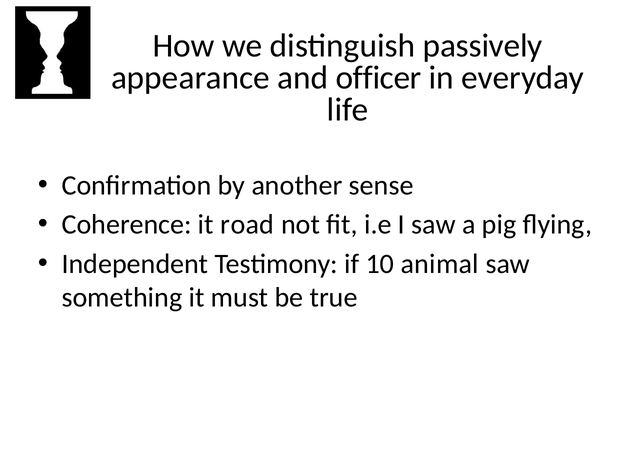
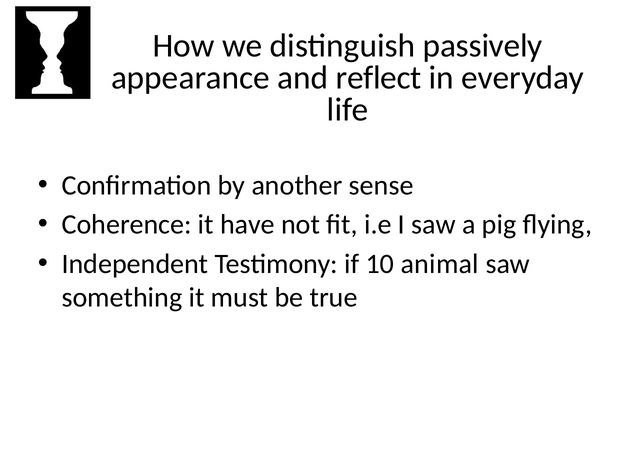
officer: officer -> reflect
road: road -> have
